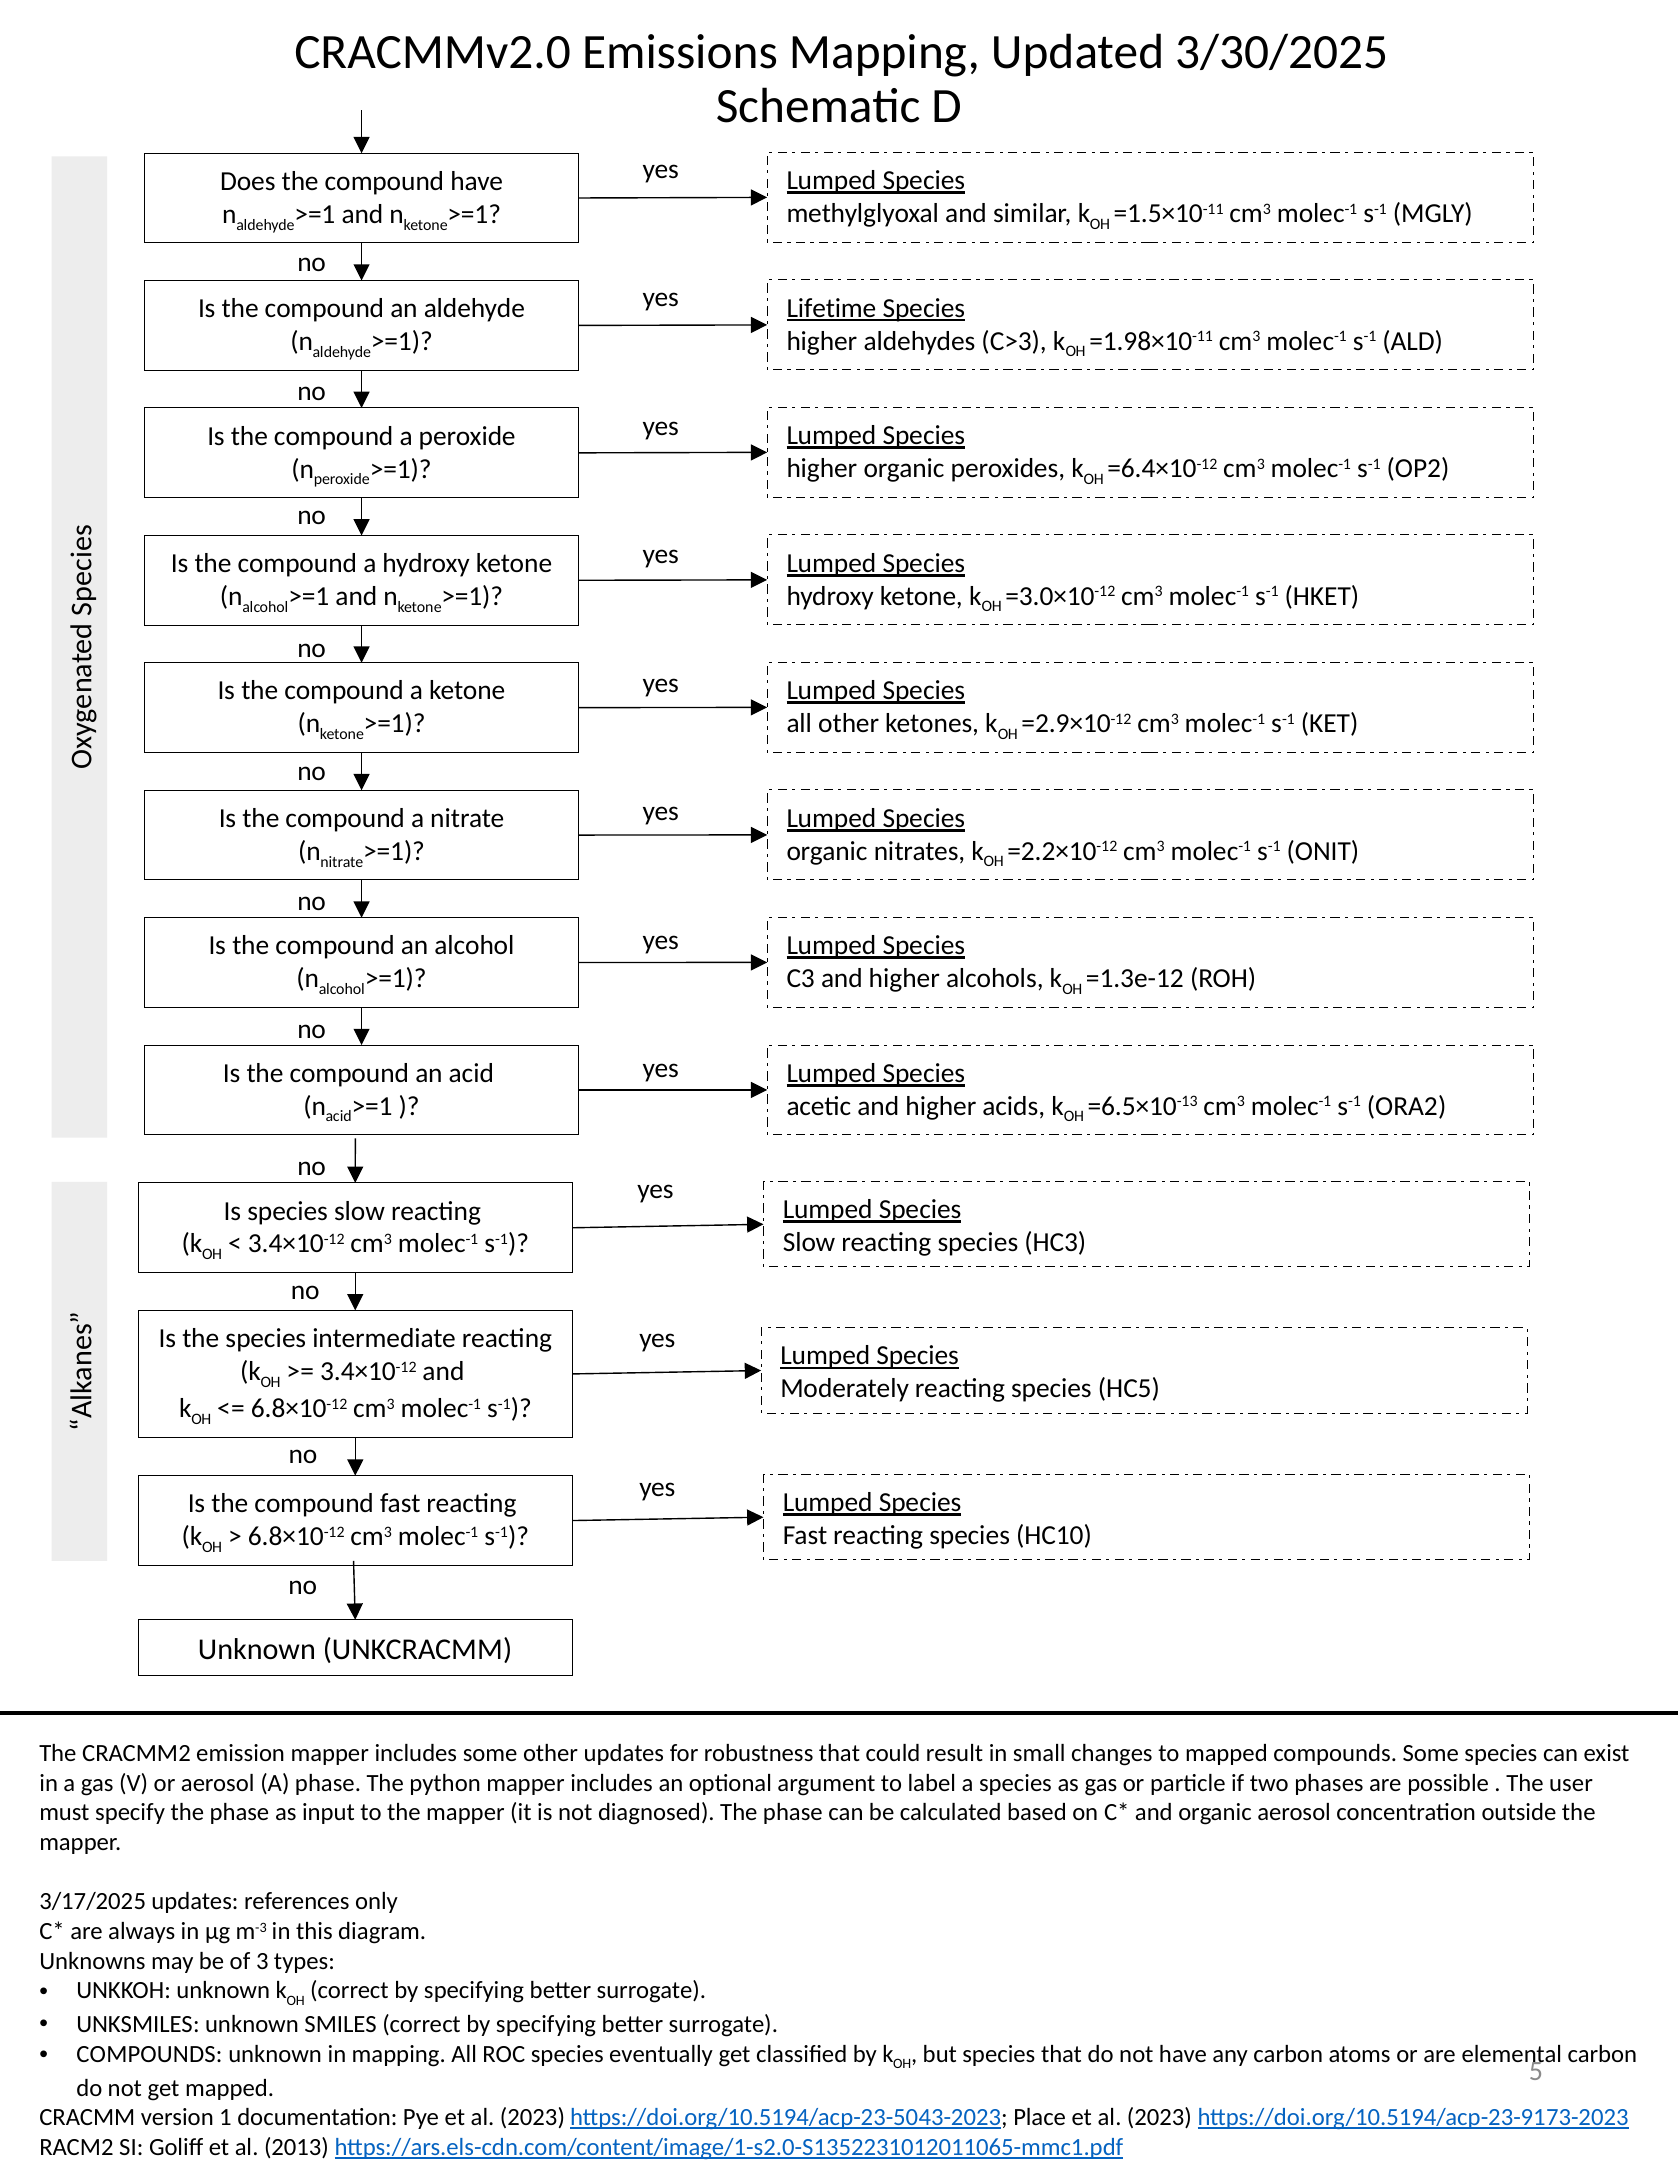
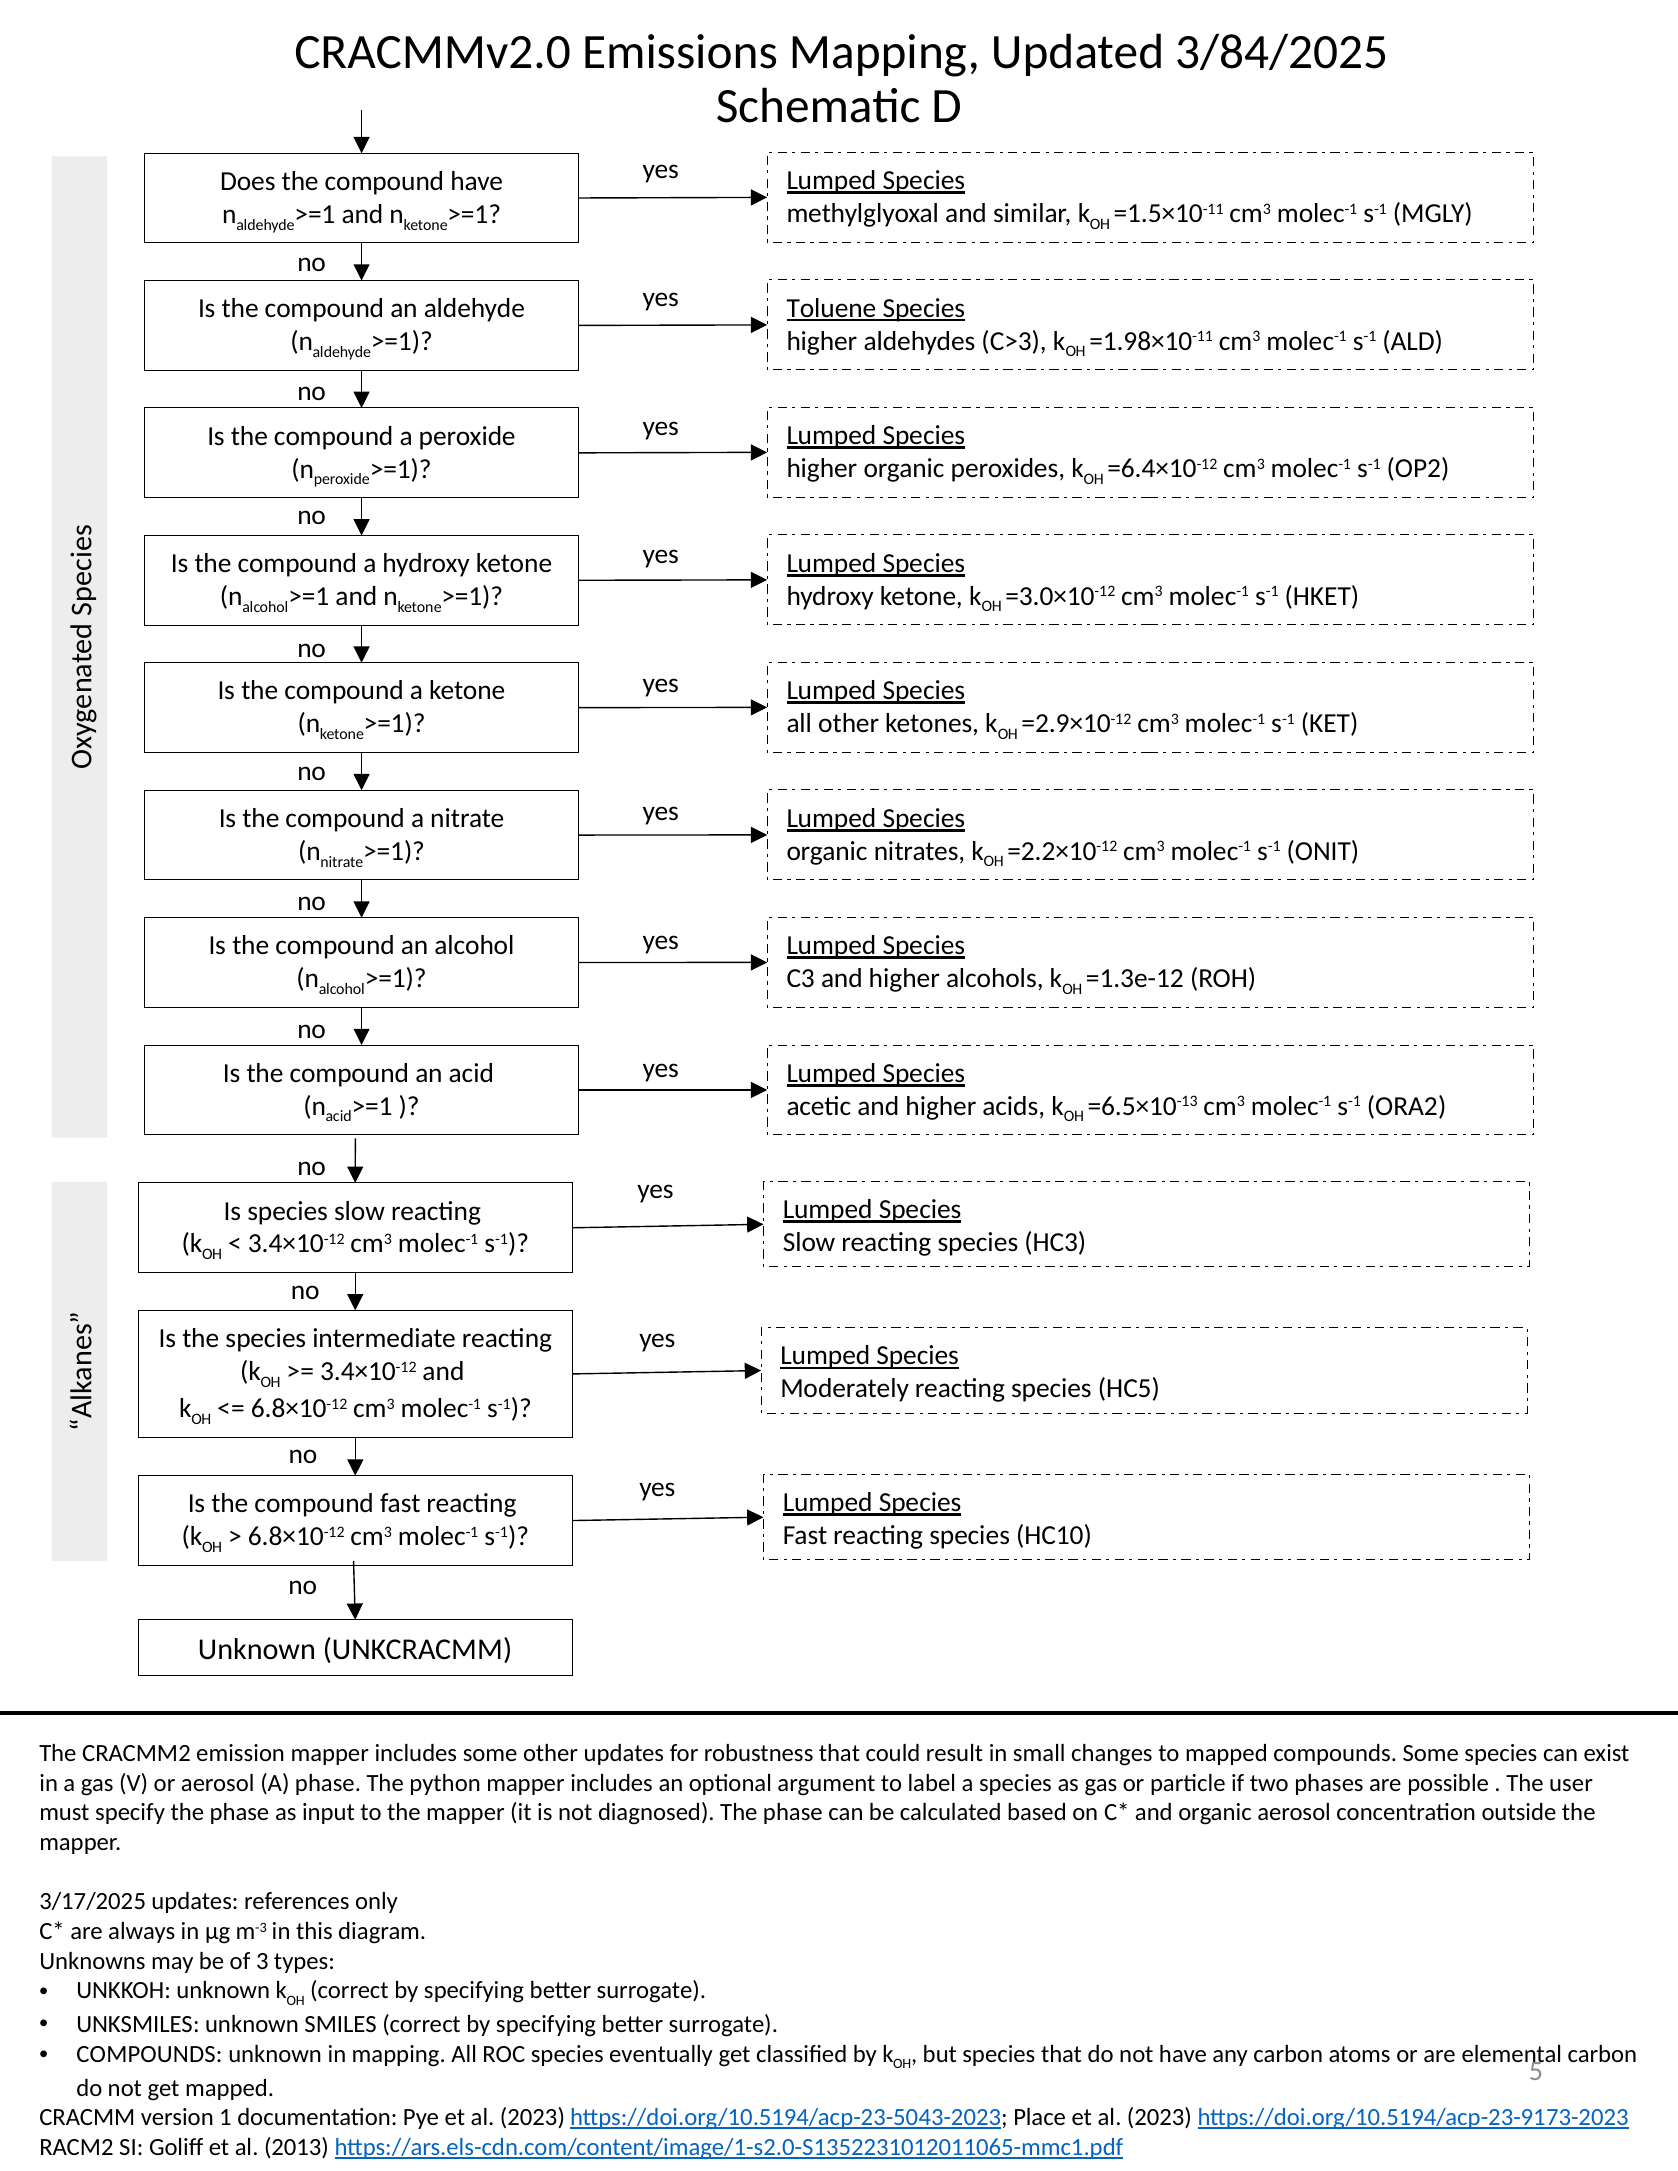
3/30/2025: 3/30/2025 -> 3/84/2025
Lifetime: Lifetime -> Toluene
